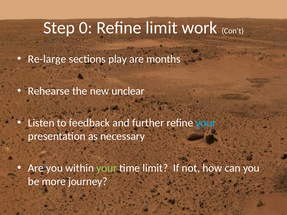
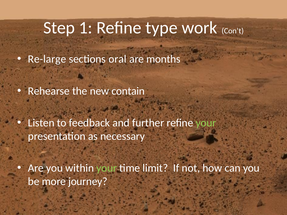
0: 0 -> 1
Refine limit: limit -> type
play: play -> oral
unclear: unclear -> contain
your at (206, 123) colour: light blue -> light green
